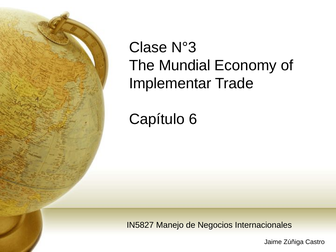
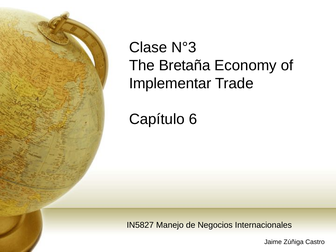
Mundial: Mundial -> Bretaña
